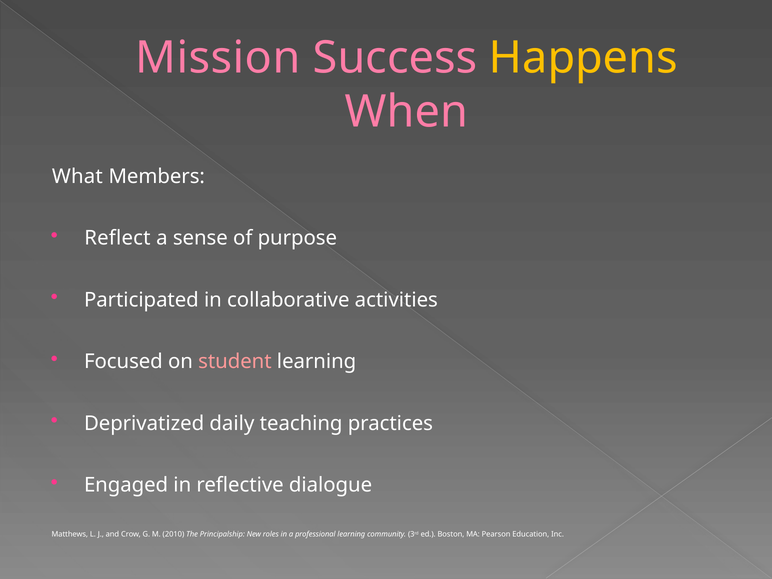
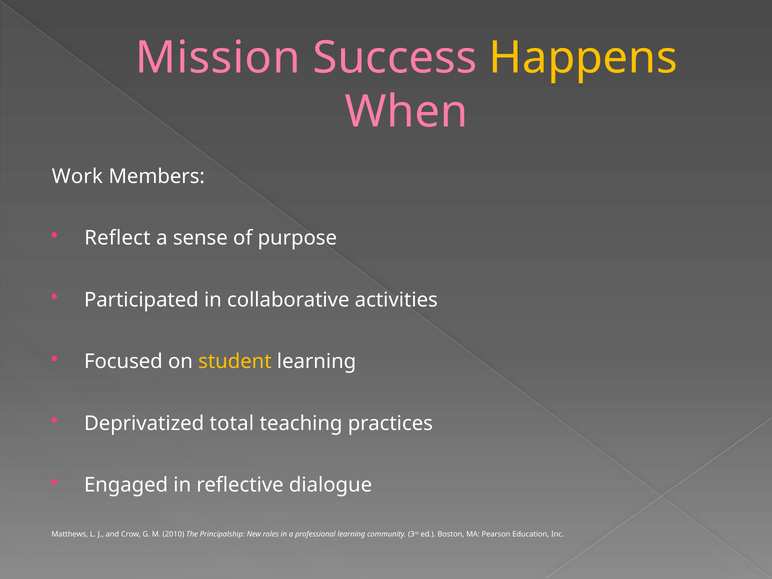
What: What -> Work
student colour: pink -> yellow
daily: daily -> total
